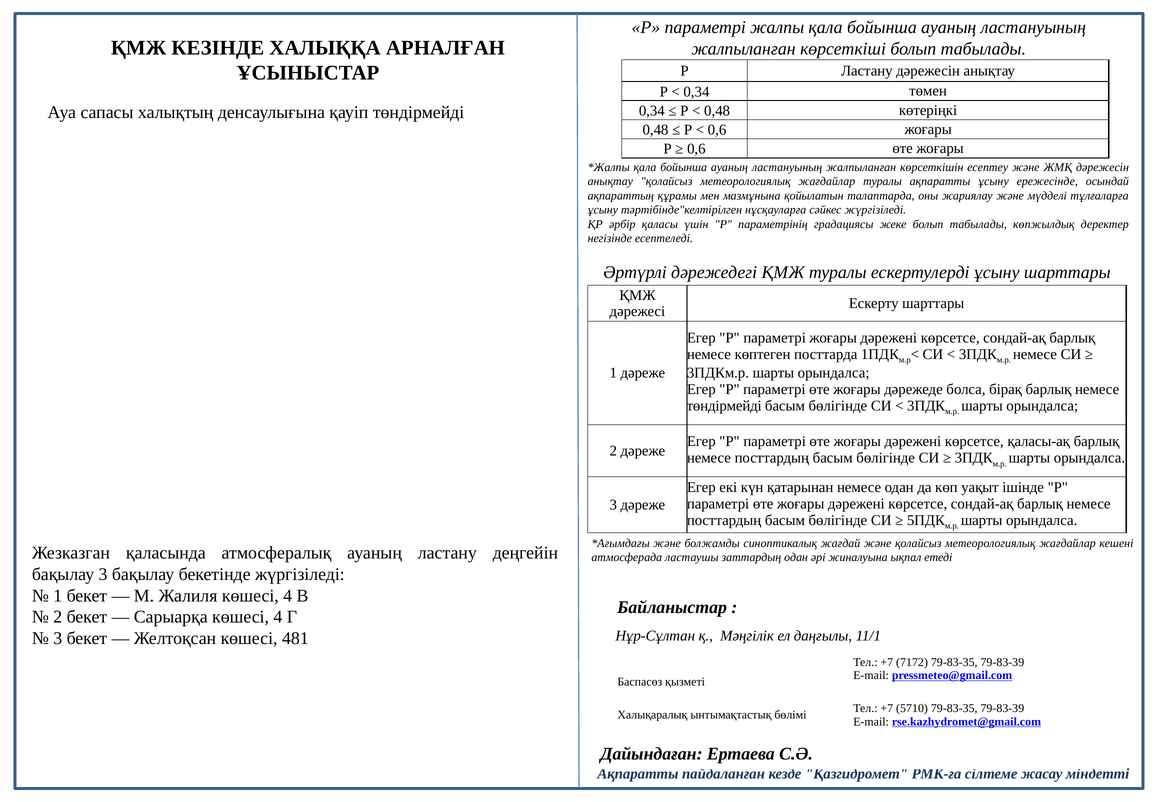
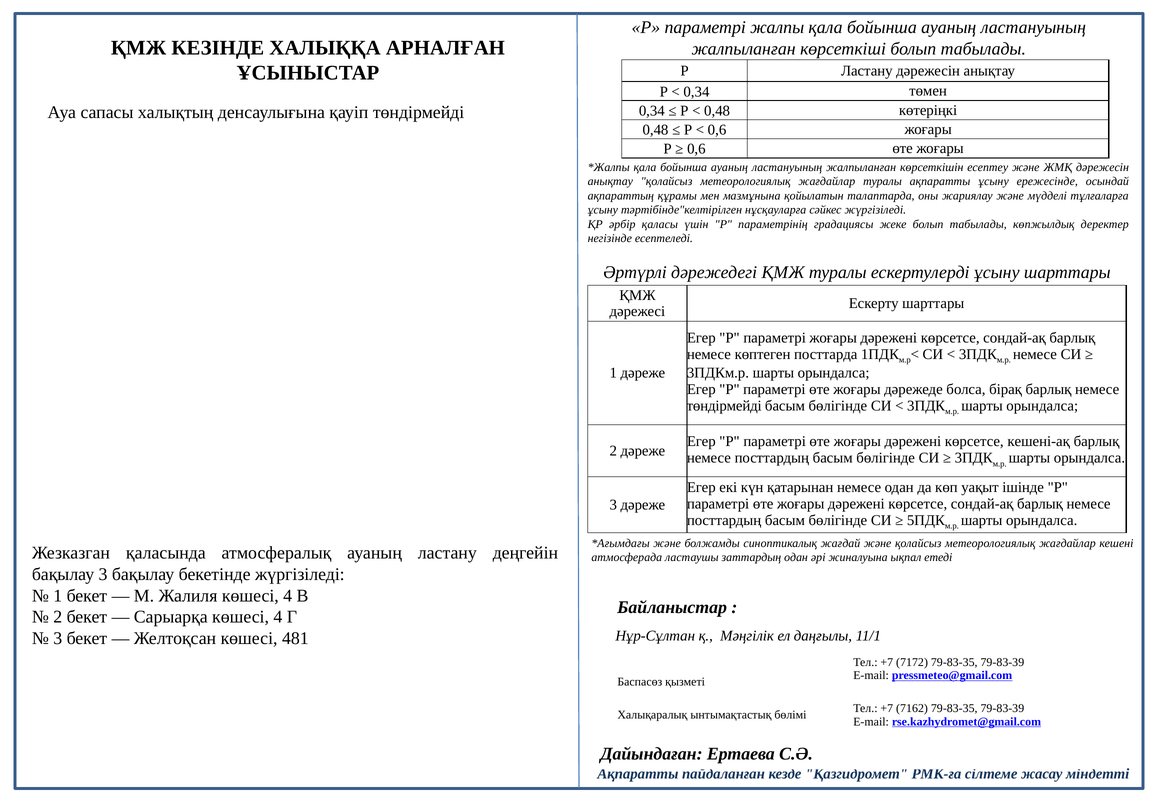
қаласы-ақ: қаласы-ақ -> кешені-ақ
5710: 5710 -> 7162
